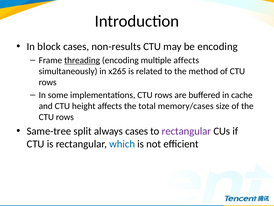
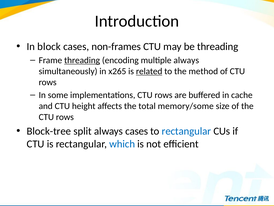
non-results: non-results -> non-frames
be encoding: encoding -> threading
multiple affects: affects -> always
related underline: none -> present
memory/cases: memory/cases -> memory/some
Same-tree: Same-tree -> Block-tree
rectangular at (186, 131) colour: purple -> blue
